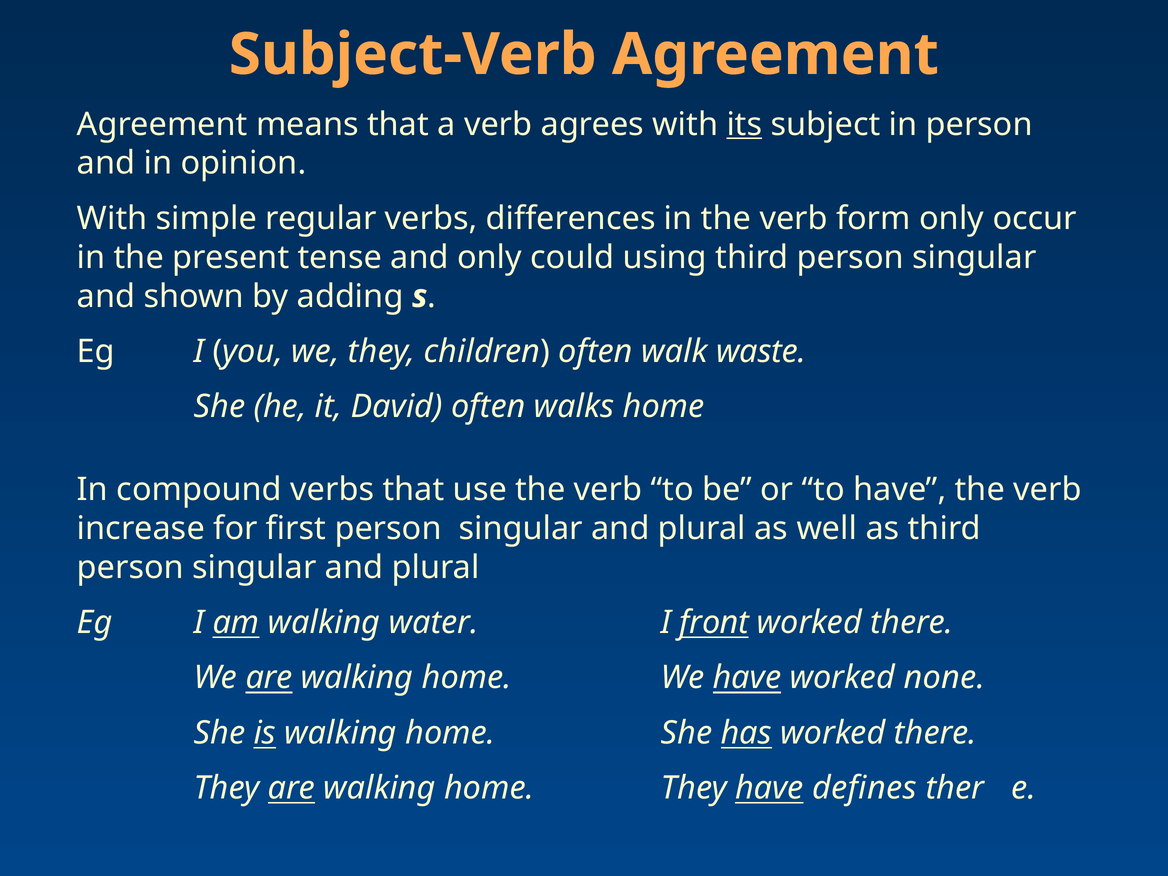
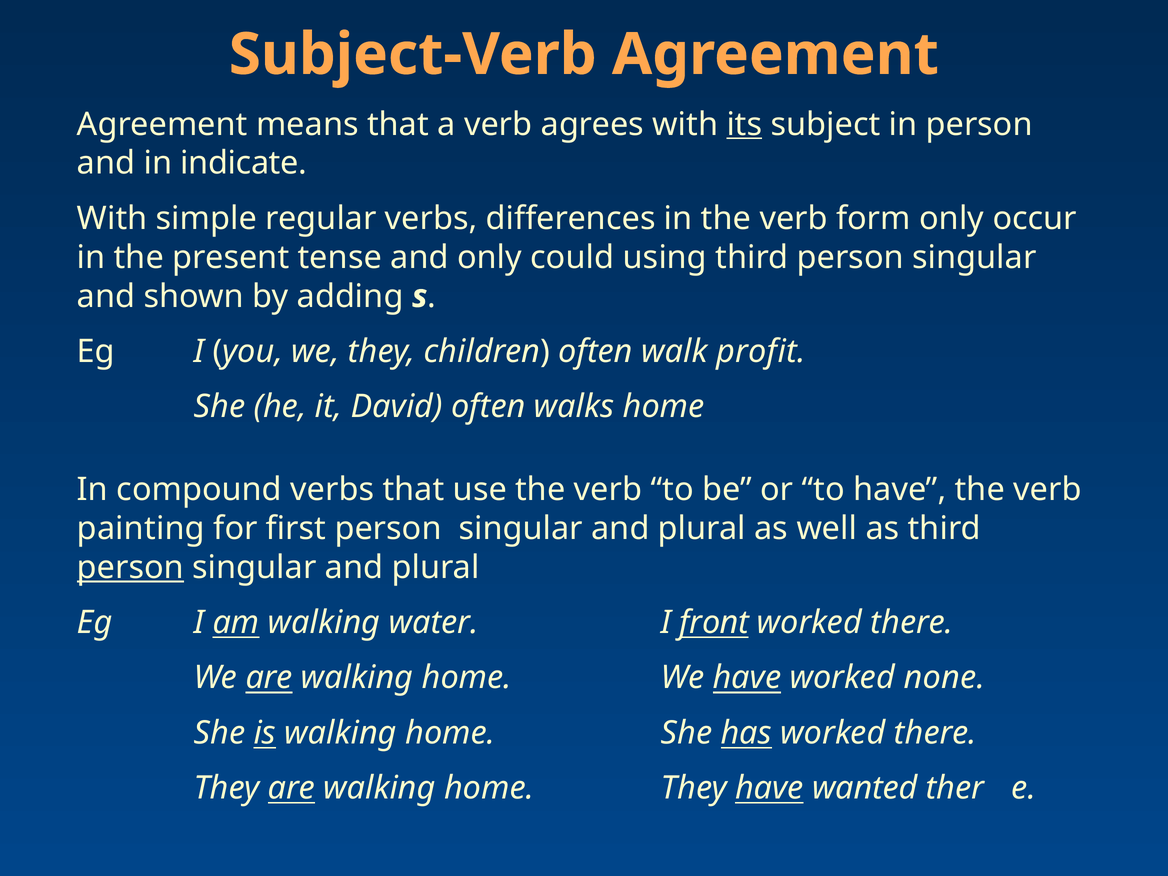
opinion: opinion -> indicate
waste: waste -> profit
increase: increase -> painting
person at (130, 567) underline: none -> present
defines: defines -> wanted
